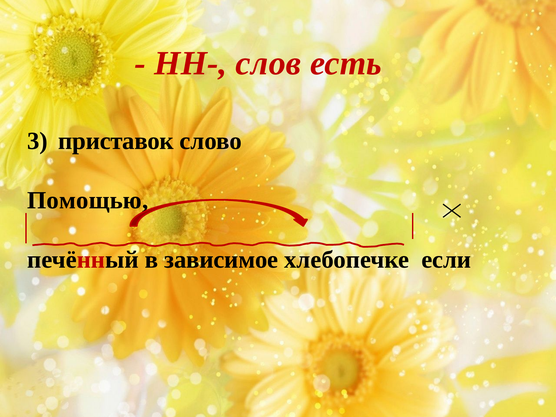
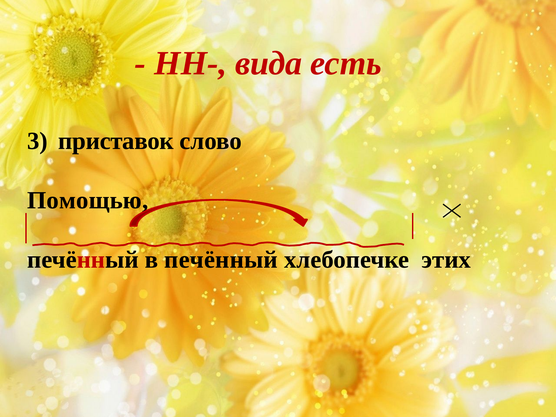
слов: слов -> вида
в зависимое: зависимое -> печённый
если: если -> этих
